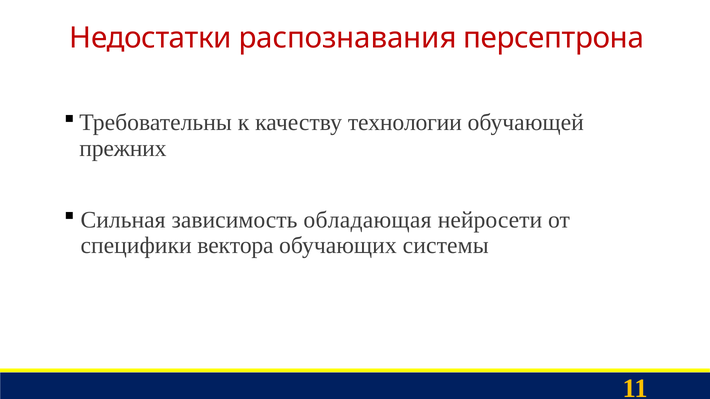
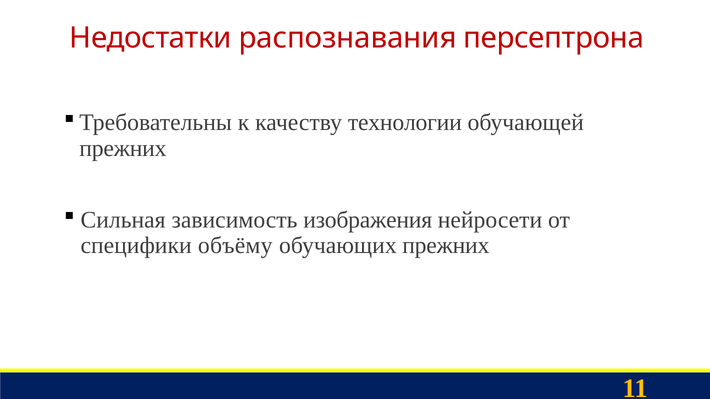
обладающая: обладающая -> изображения
вектора: вектора -> объёму
обучающих системы: системы -> прежних
